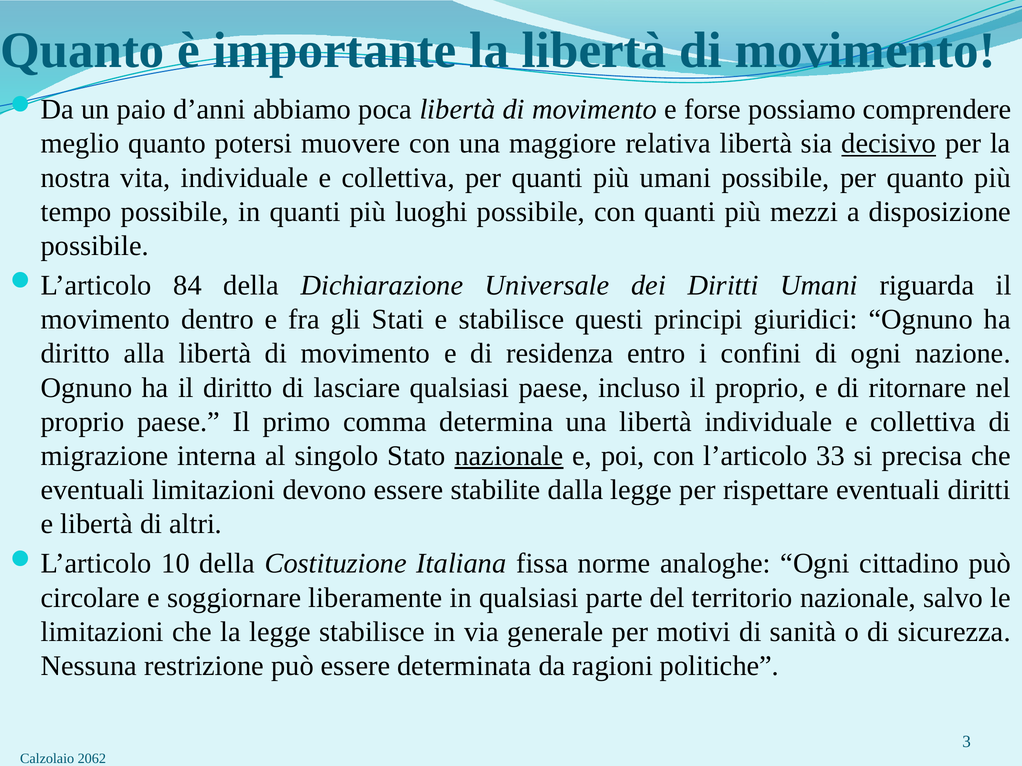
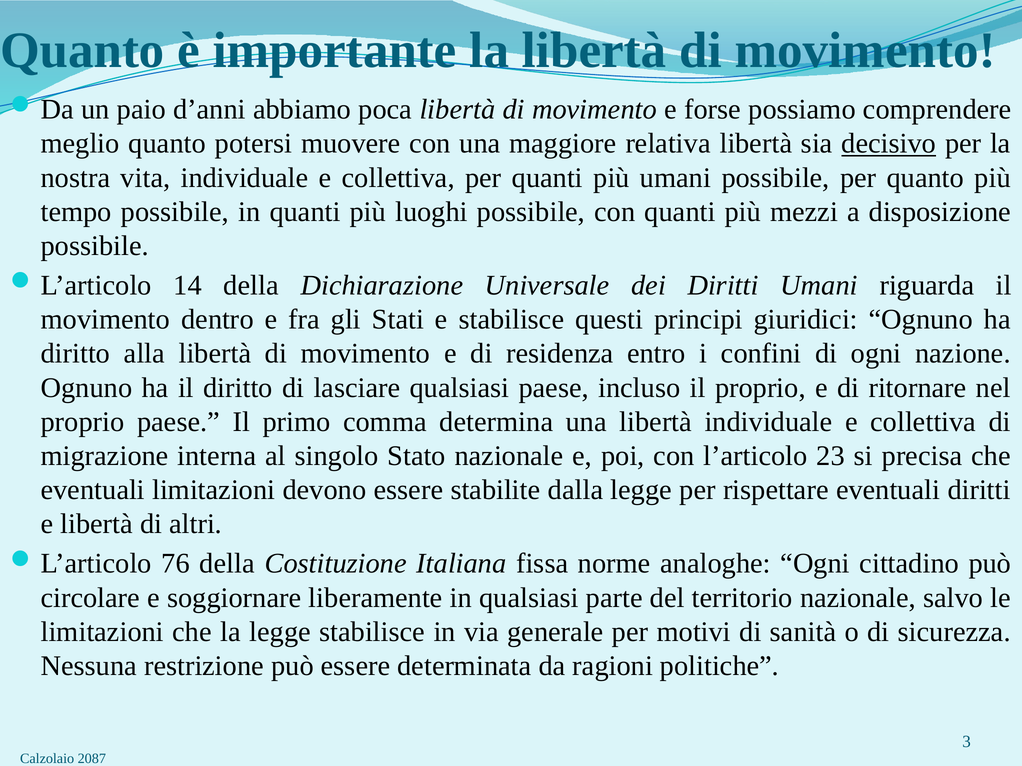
84: 84 -> 14
nazionale at (509, 456) underline: present -> none
33: 33 -> 23
10: 10 -> 76
2062: 2062 -> 2087
